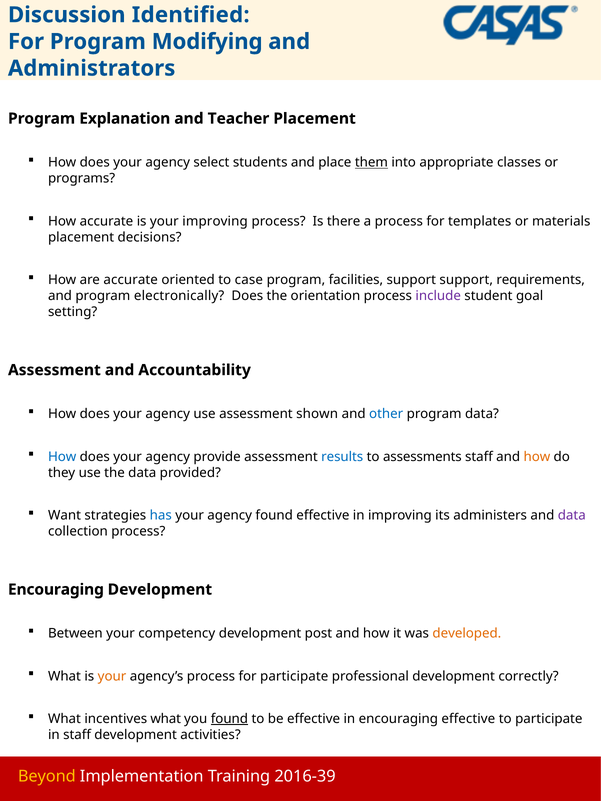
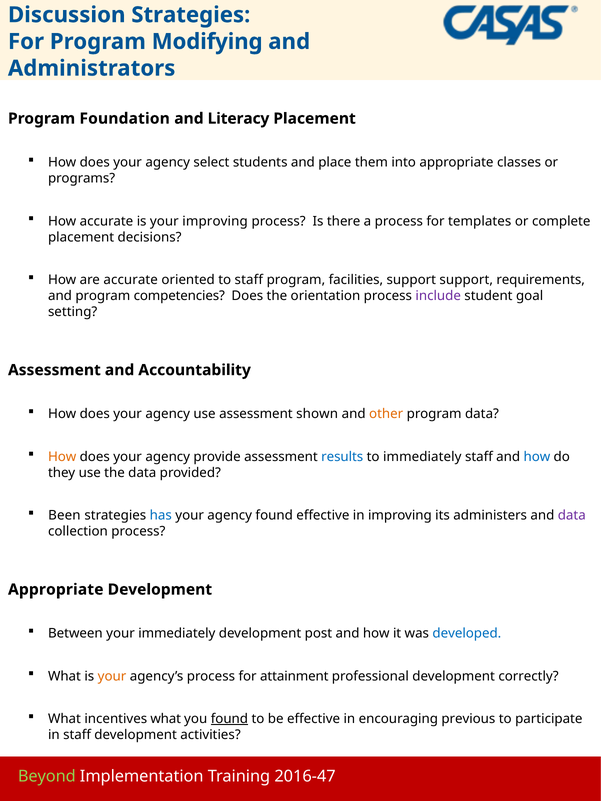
Discussion Identified: Identified -> Strategies
Explanation: Explanation -> Foundation
Teacher: Teacher -> Literacy
them underline: present -> none
materials: materials -> complete
to case: case -> staff
electronically: electronically -> competencies
other colour: blue -> orange
How at (62, 457) colour: blue -> orange
to assessments: assessments -> immediately
how at (537, 457) colour: orange -> blue
Want: Want -> Been
Encouraging at (56, 590): Encouraging -> Appropriate
your competency: competency -> immediately
developed colour: orange -> blue
for participate: participate -> attainment
encouraging effective: effective -> previous
Beyond colour: yellow -> light green
2016-39: 2016-39 -> 2016-47
